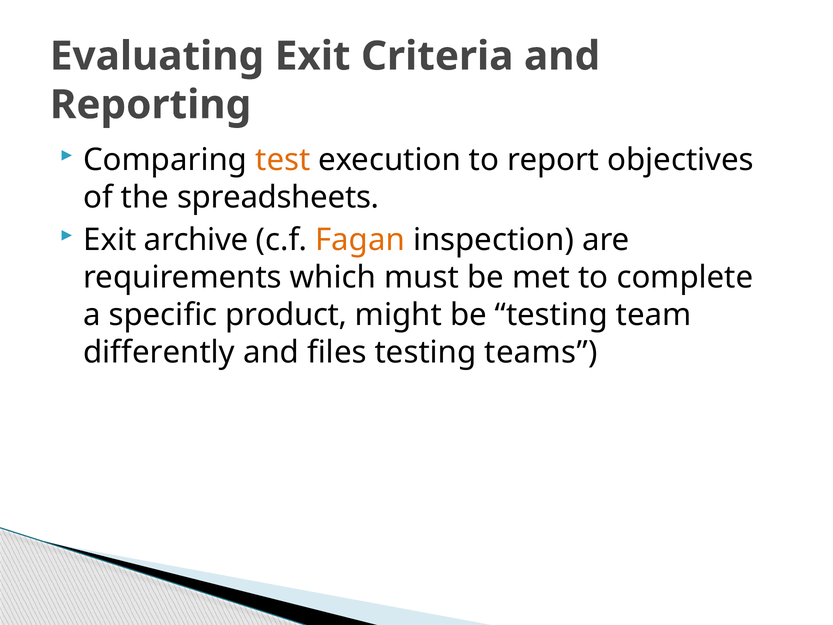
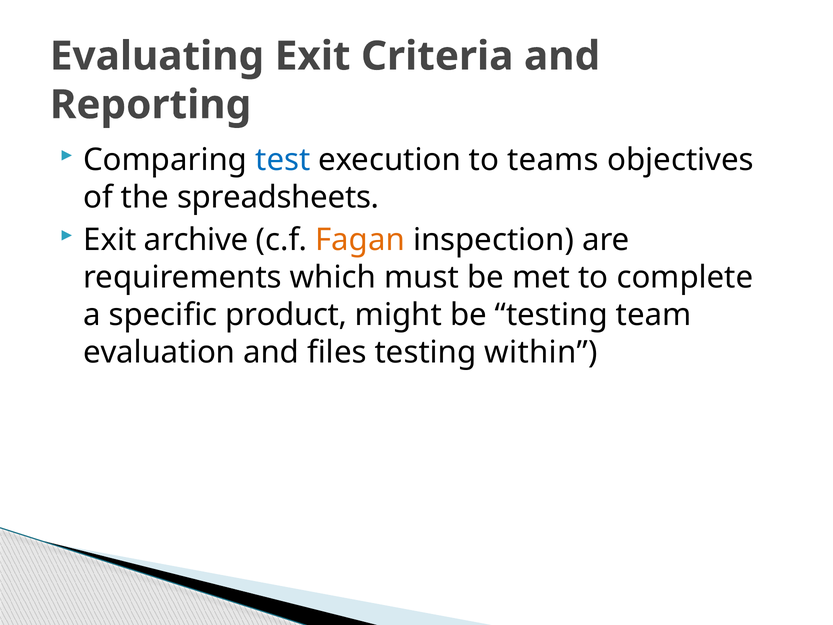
test colour: orange -> blue
report: report -> teams
differently: differently -> evaluation
teams: teams -> within
